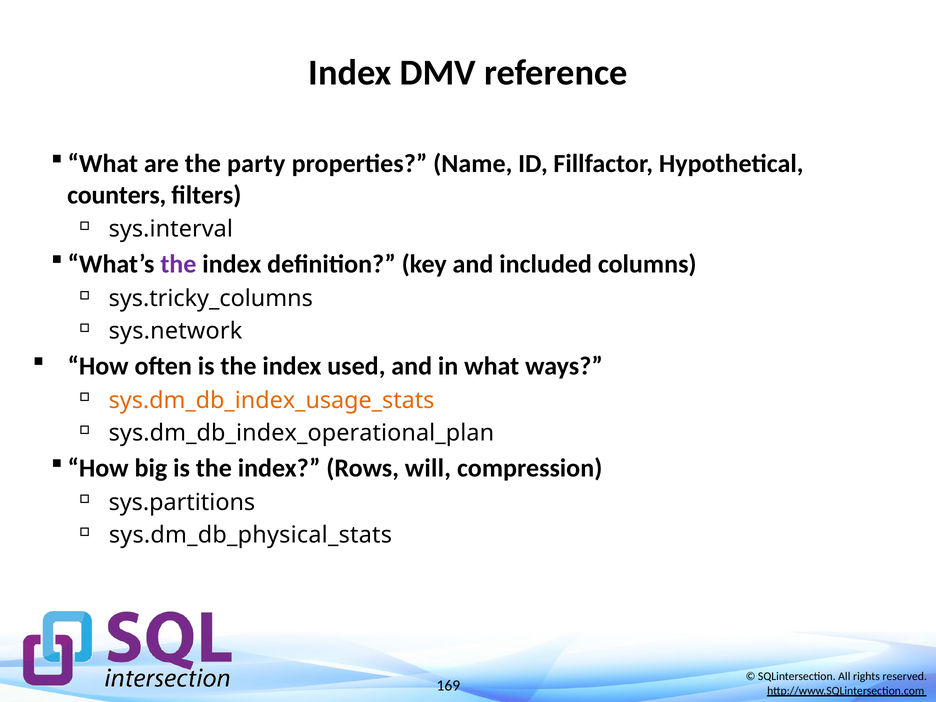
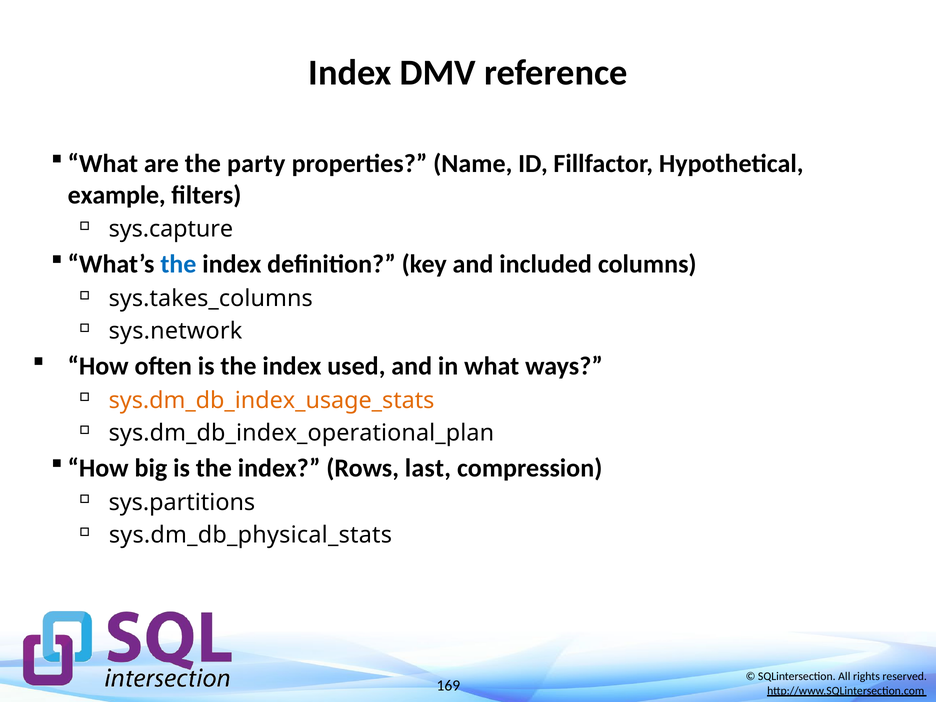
counters: counters -> example
sys.interval: sys.interval -> sys.capture
the at (178, 264) colour: purple -> blue
sys.tricky_columns: sys.tricky_columns -> sys.takes_columns
will: will -> last
